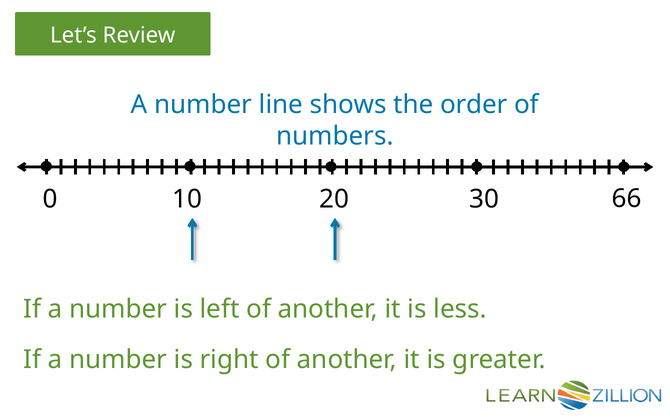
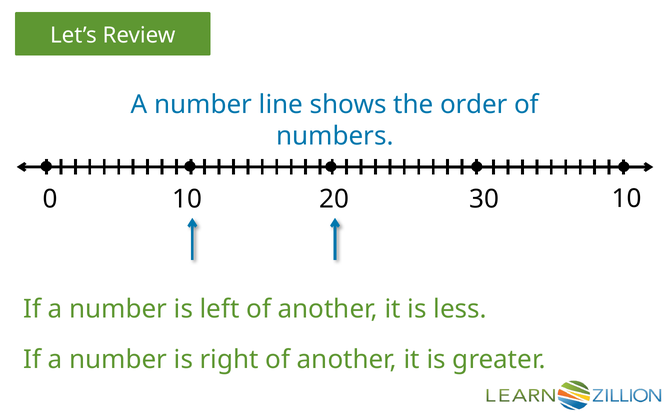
30 66: 66 -> 10
